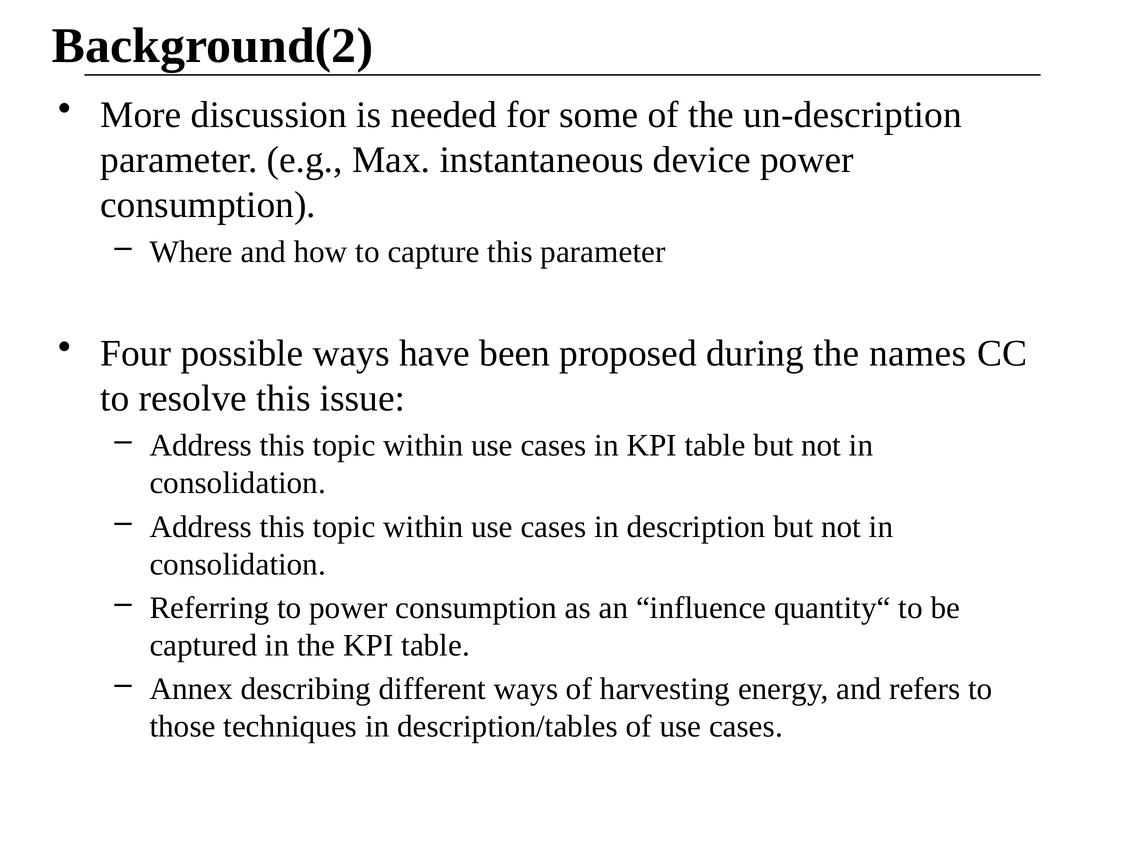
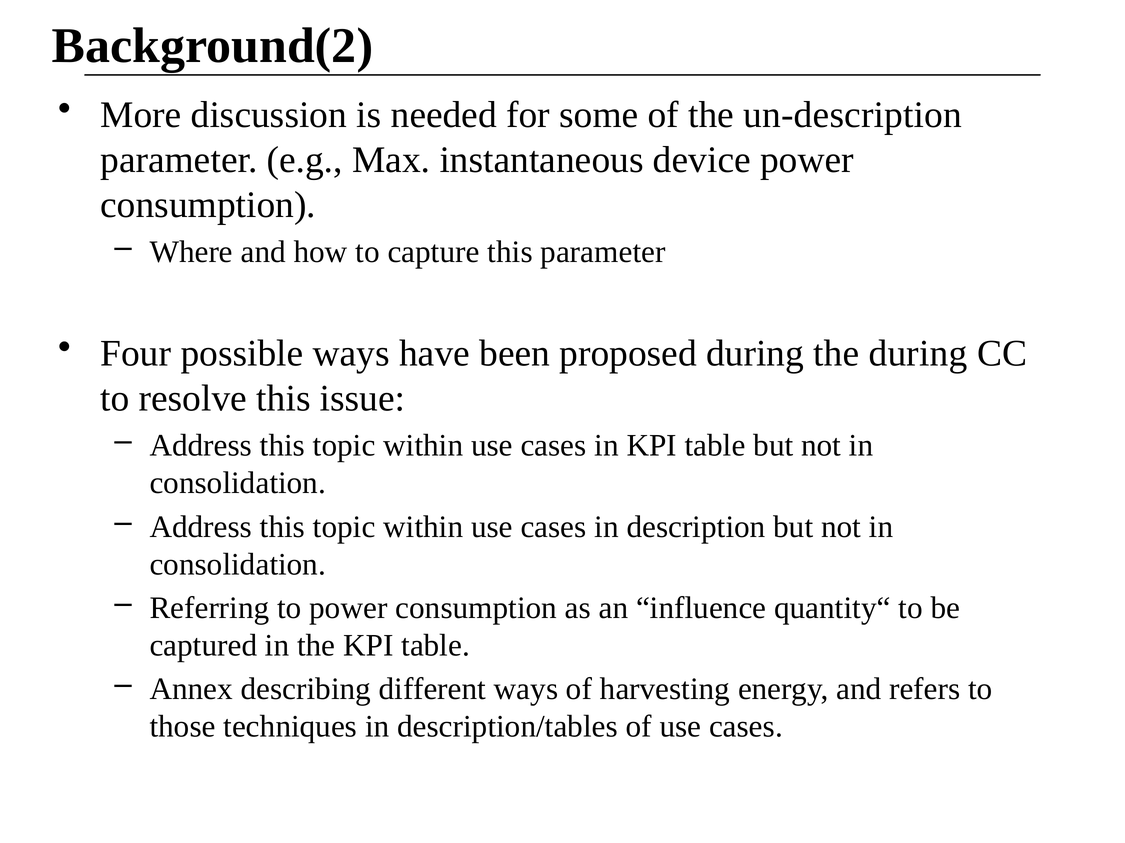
the names: names -> during
